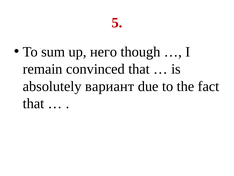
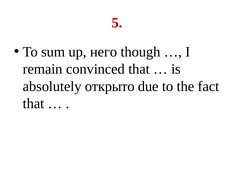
вариант: вариант -> открыто
